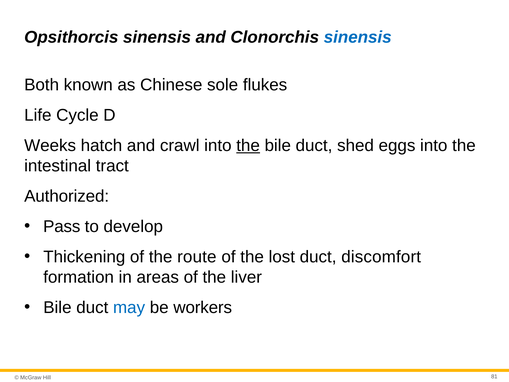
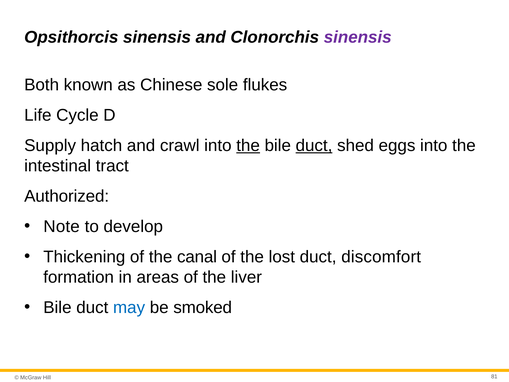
sinensis at (358, 37) colour: blue -> purple
Weeks: Weeks -> Supply
duct at (314, 145) underline: none -> present
Pass: Pass -> Note
route: route -> canal
workers: workers -> smoked
